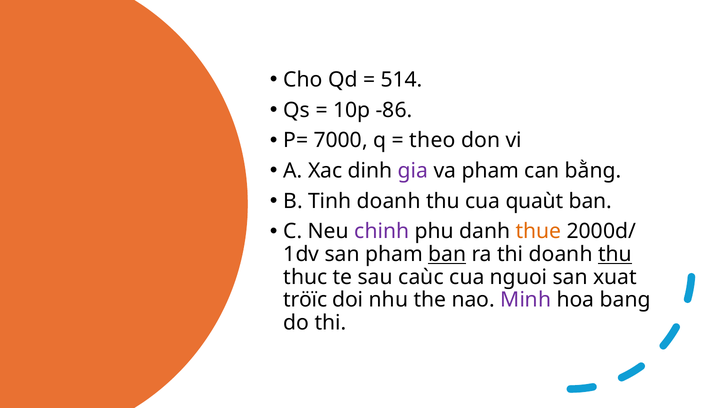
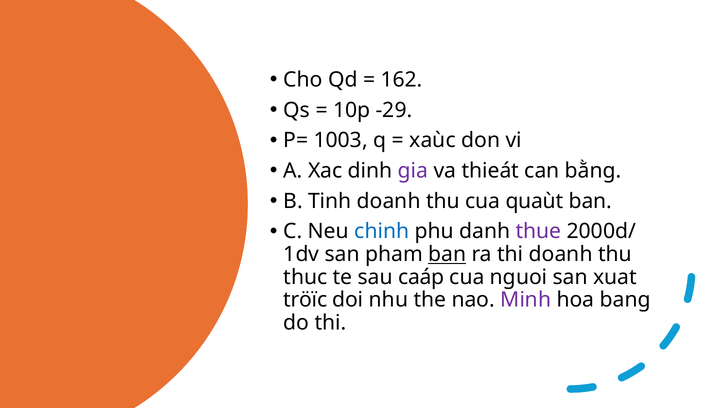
514: 514 -> 162
-86: -86 -> -29
7000: 7000 -> 1003
theo: theo -> xaùc
va pham: pham -> thieát
chinh colour: purple -> blue
thue colour: orange -> purple
thu at (615, 254) underline: present -> none
caùc: caùc -> caáp
